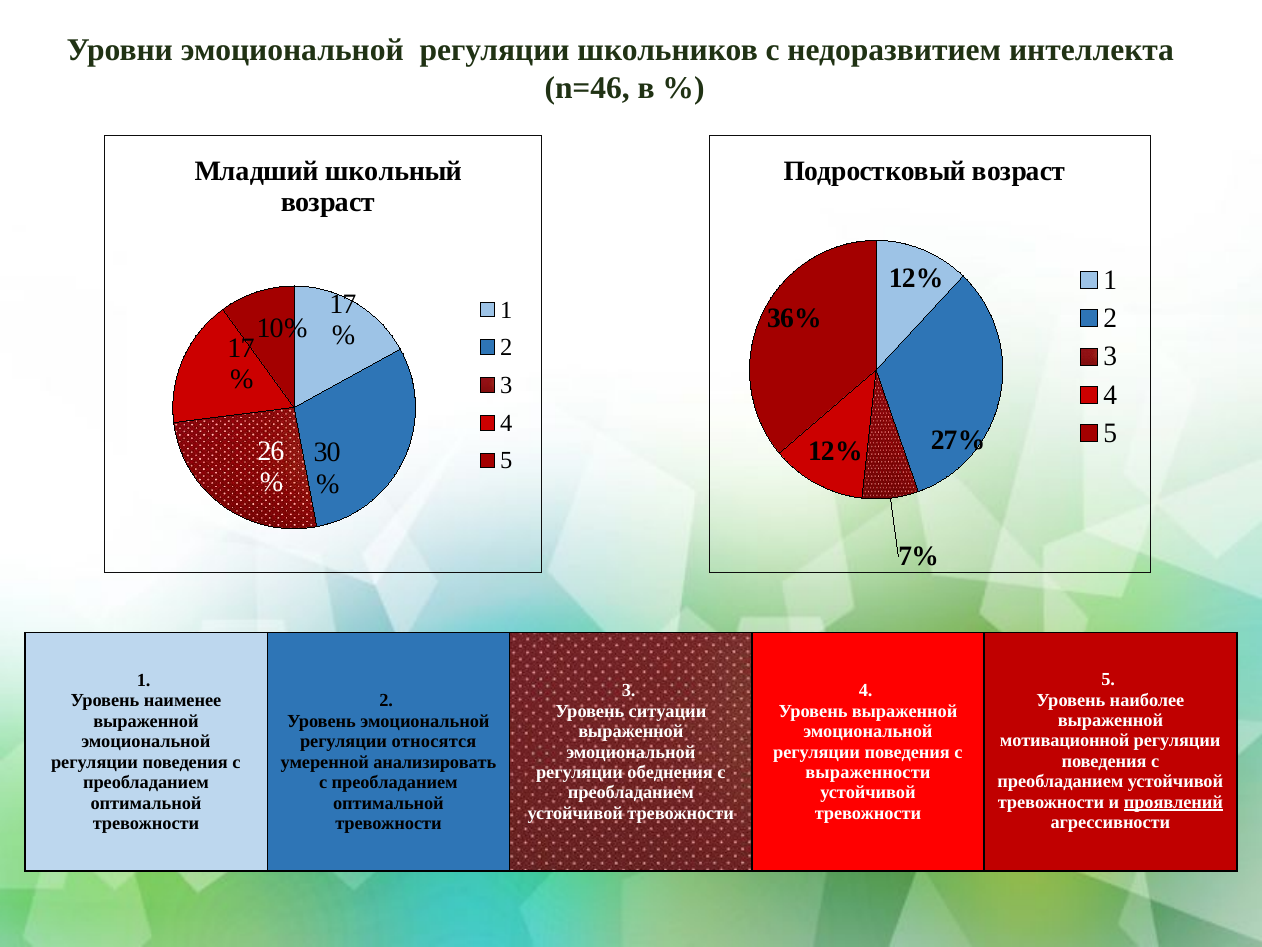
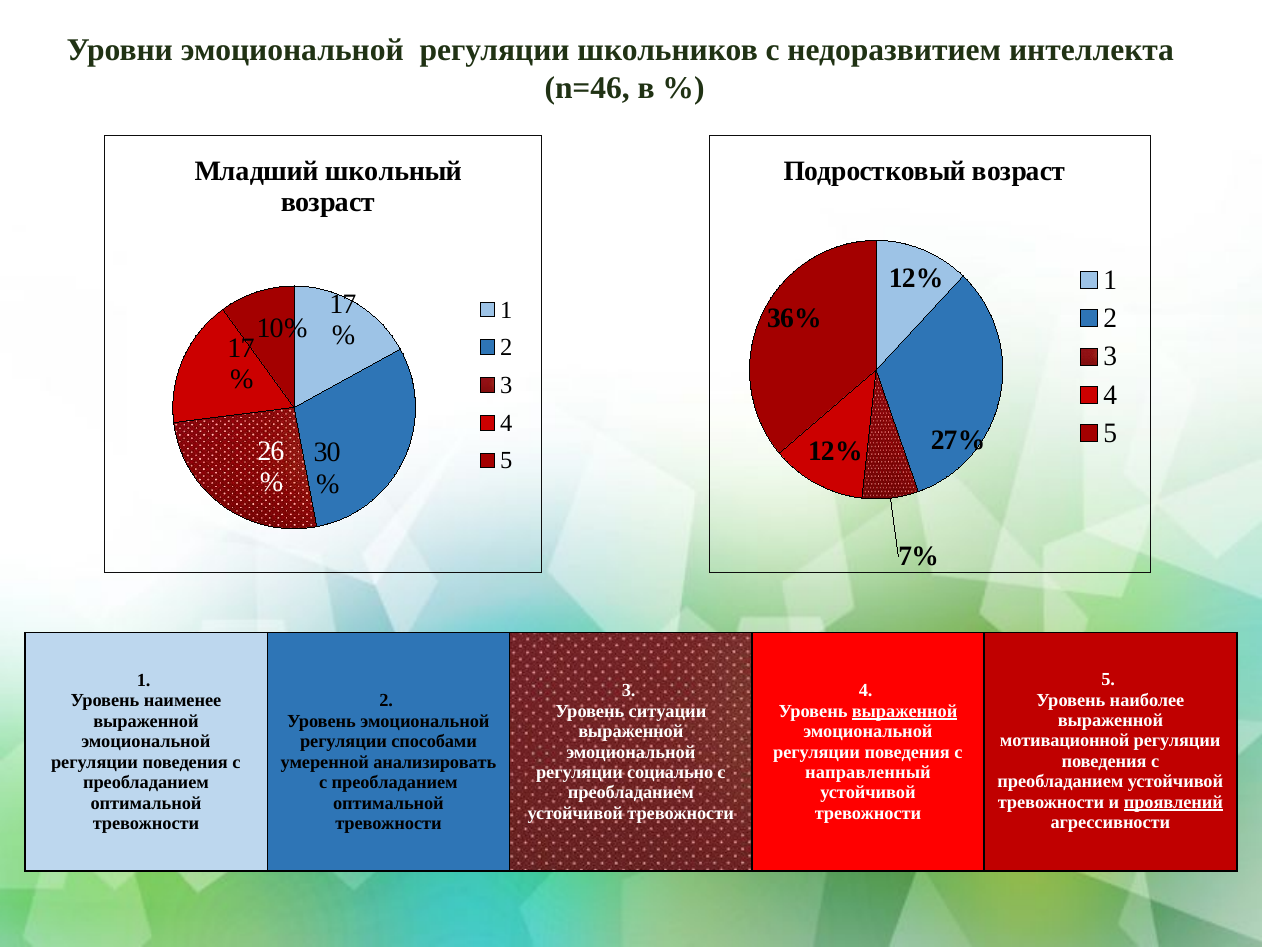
выраженной at (905, 711) underline: none -> present
относятся: относятся -> способами
обеднения: обеднения -> социально
выраженности: выраженности -> направленный
